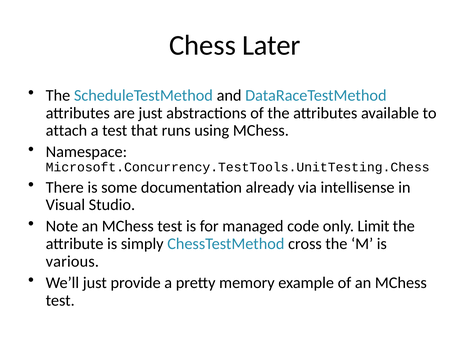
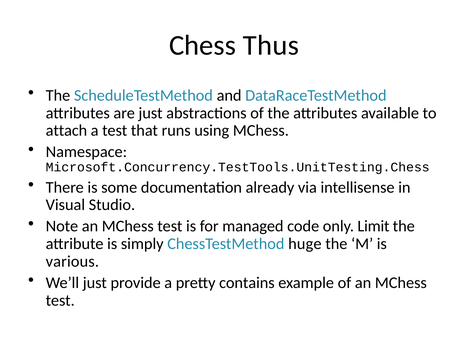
Later: Later -> Thus
cross: cross -> huge
memory: memory -> contains
